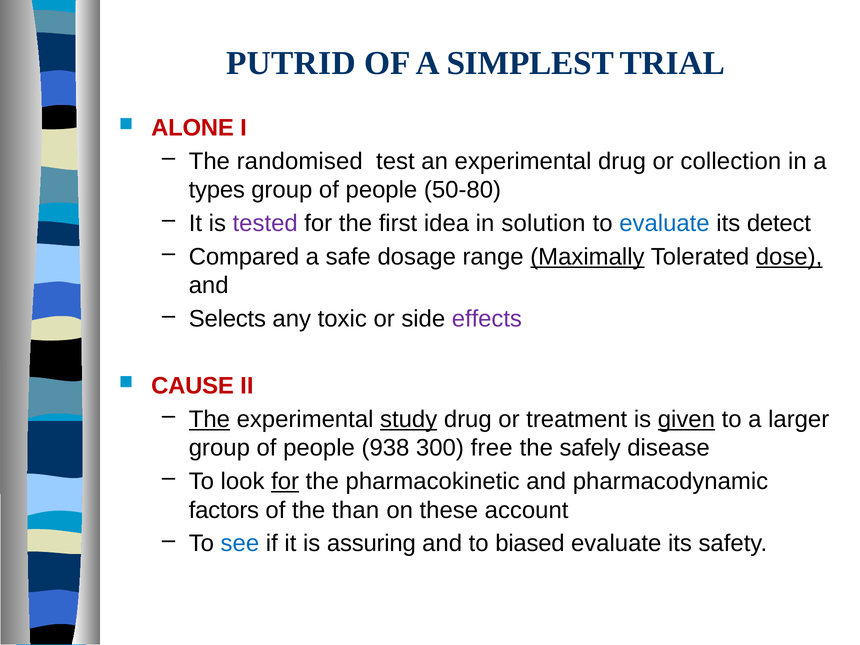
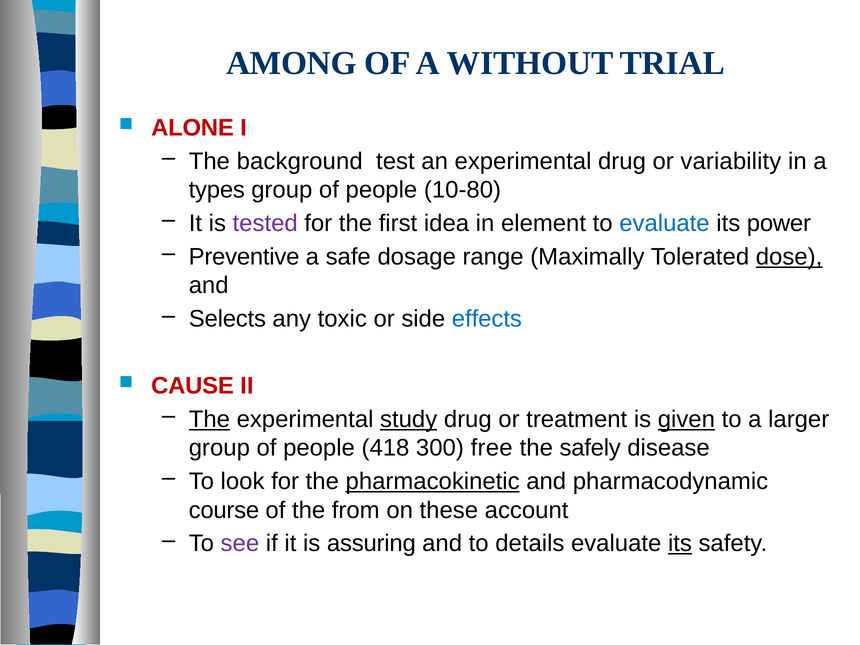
PUTRID: PUTRID -> AMONG
SIMPLEST: SIMPLEST -> WITHOUT
randomised: randomised -> background
collection: collection -> variability
50-80: 50-80 -> 10-80
solution: solution -> element
detect: detect -> power
Compared: Compared -> Preventive
Maximally underline: present -> none
effects colour: purple -> blue
938: 938 -> 418
for at (285, 481) underline: present -> none
pharmacokinetic underline: none -> present
factors: factors -> course
than: than -> from
see colour: blue -> purple
biased: biased -> details
its at (680, 544) underline: none -> present
